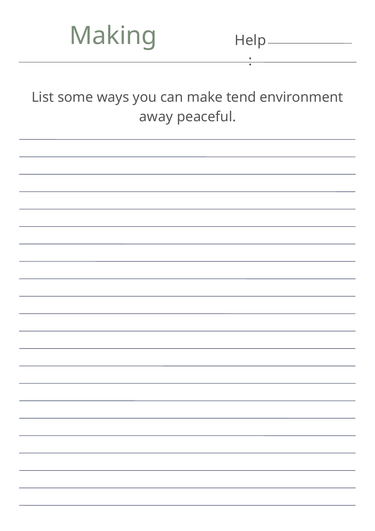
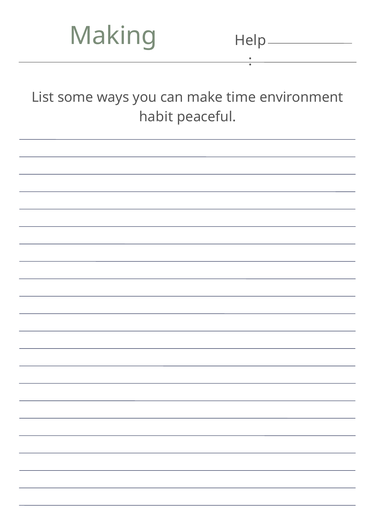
tend: tend -> time
away: away -> habit
